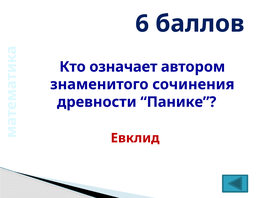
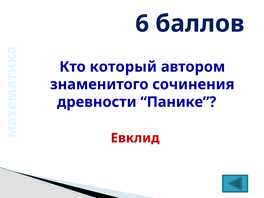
означает: означает -> который
